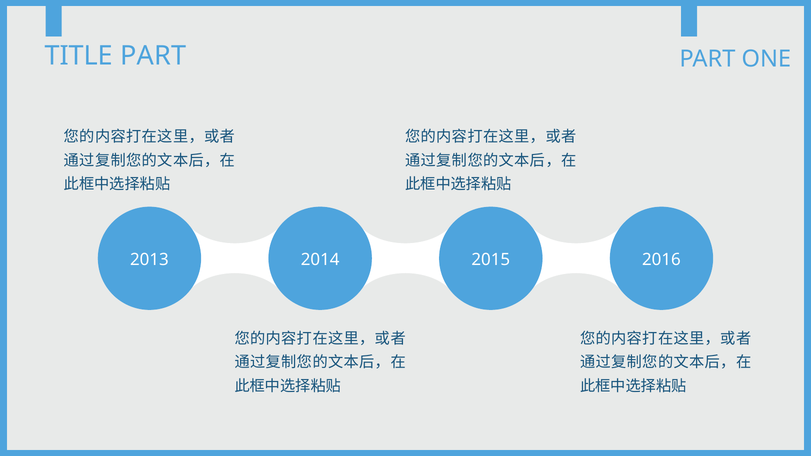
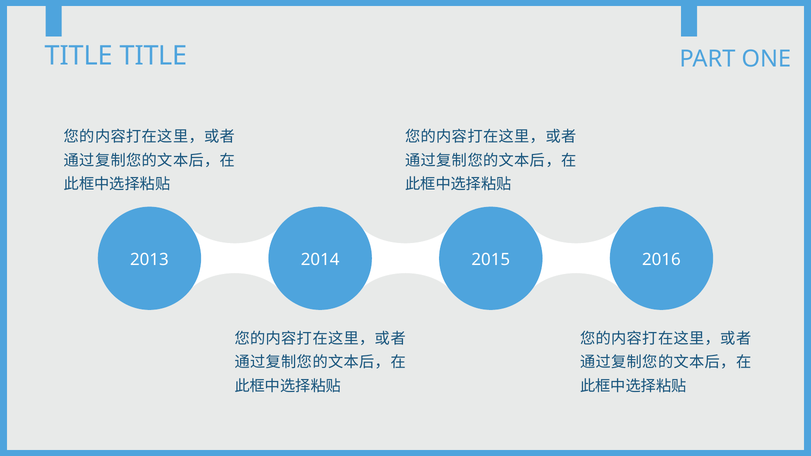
TITLE PART: PART -> TITLE
